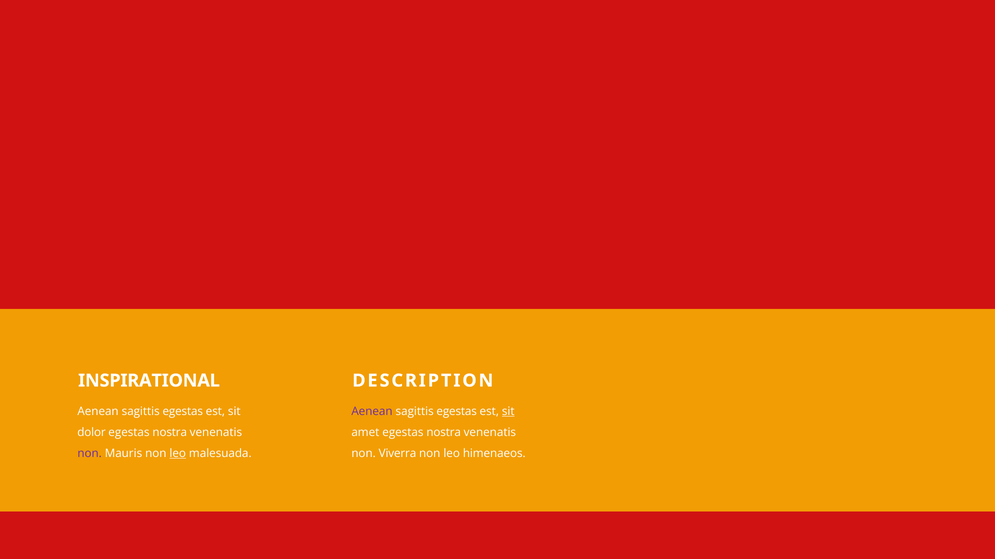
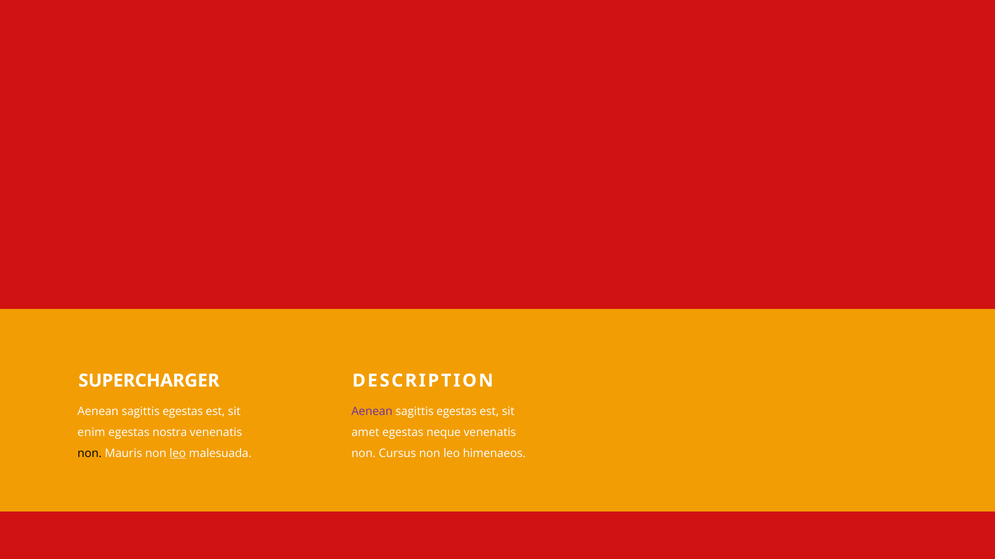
INSPIRATIONAL: INSPIRATIONAL -> SUPERCHARGER
sit at (508, 412) underline: present -> none
dolor: dolor -> enim
amet egestas nostra: nostra -> neque
non at (90, 454) colour: purple -> black
Viverra: Viverra -> Cursus
